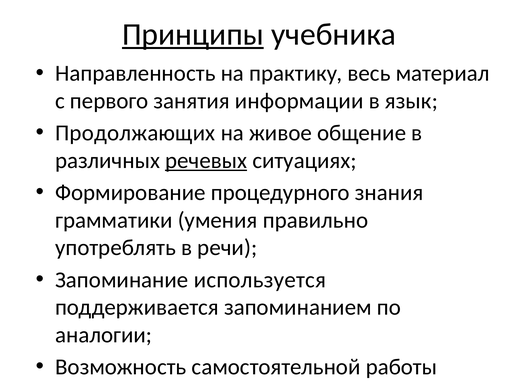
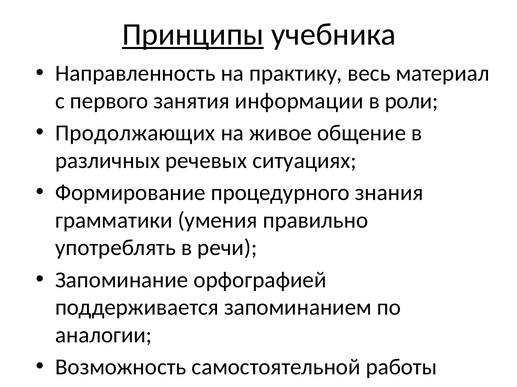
язык: язык -> роли
речевых underline: present -> none
используется: используется -> орфографией
